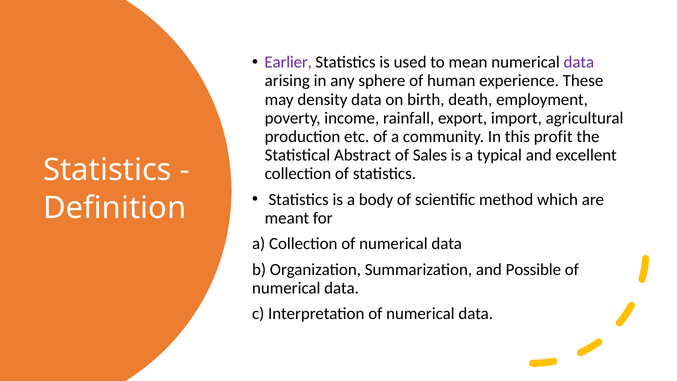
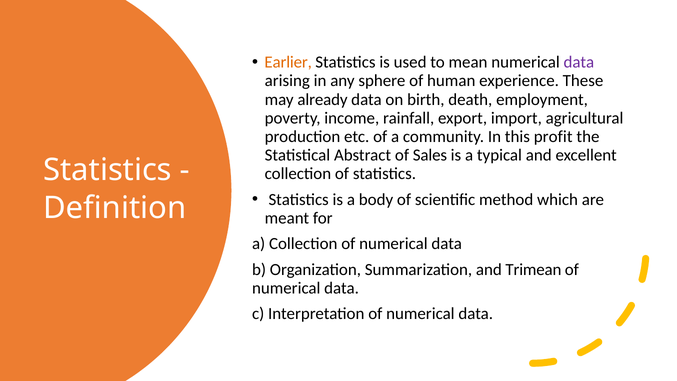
Earlier colour: purple -> orange
density: density -> already
Possible: Possible -> Trimean
